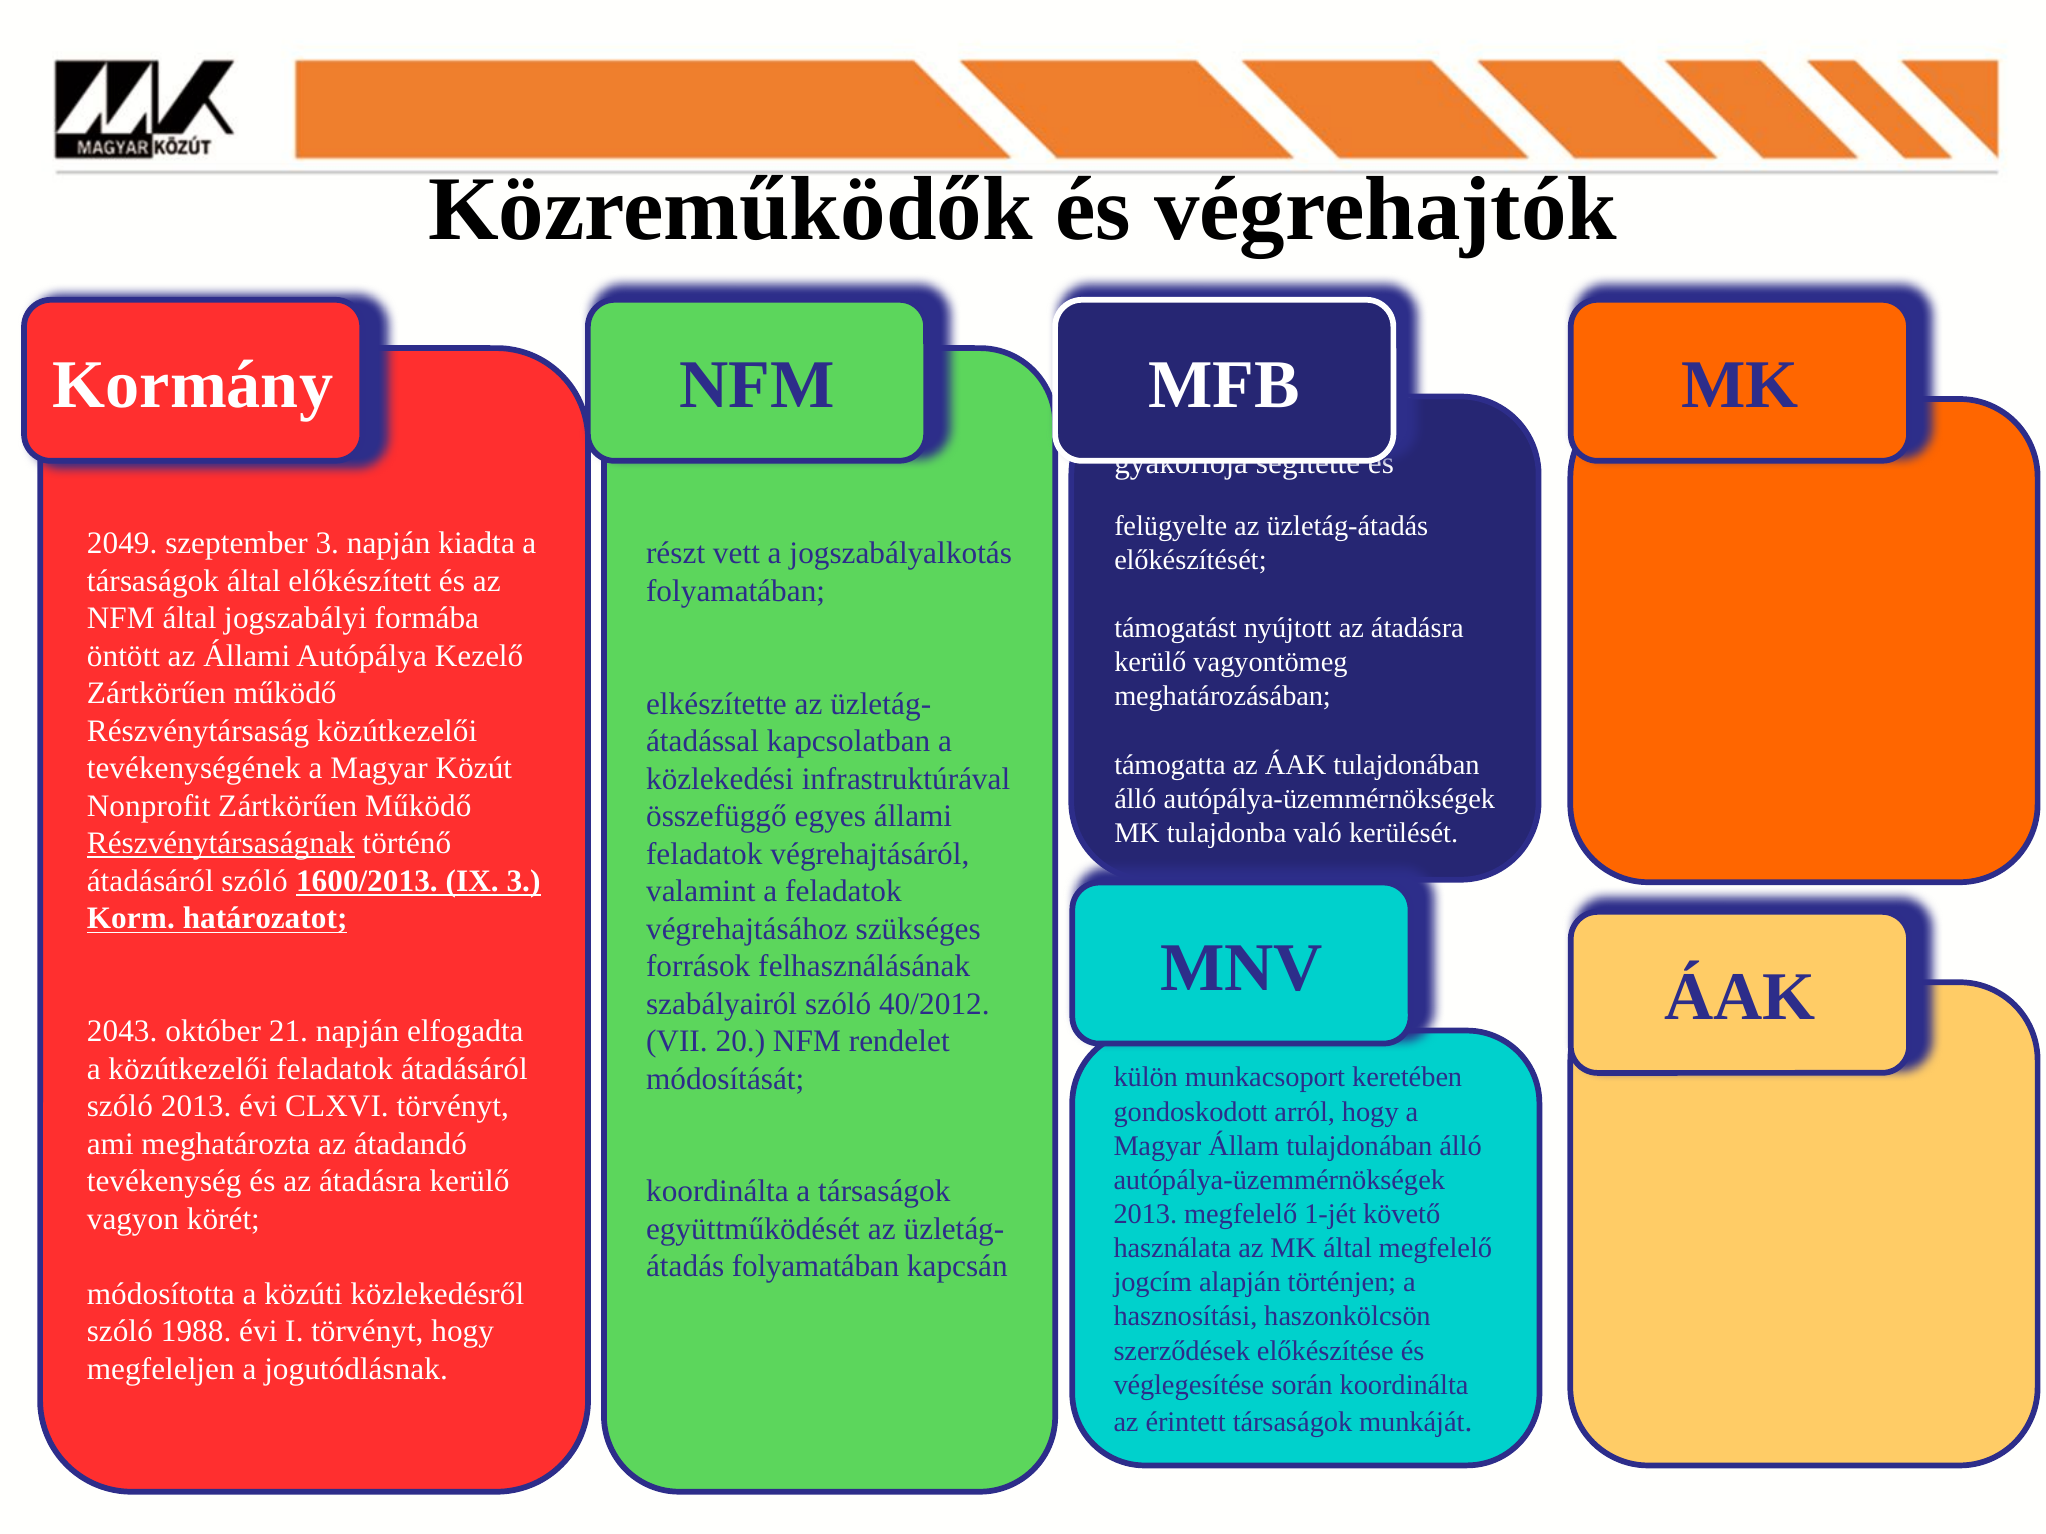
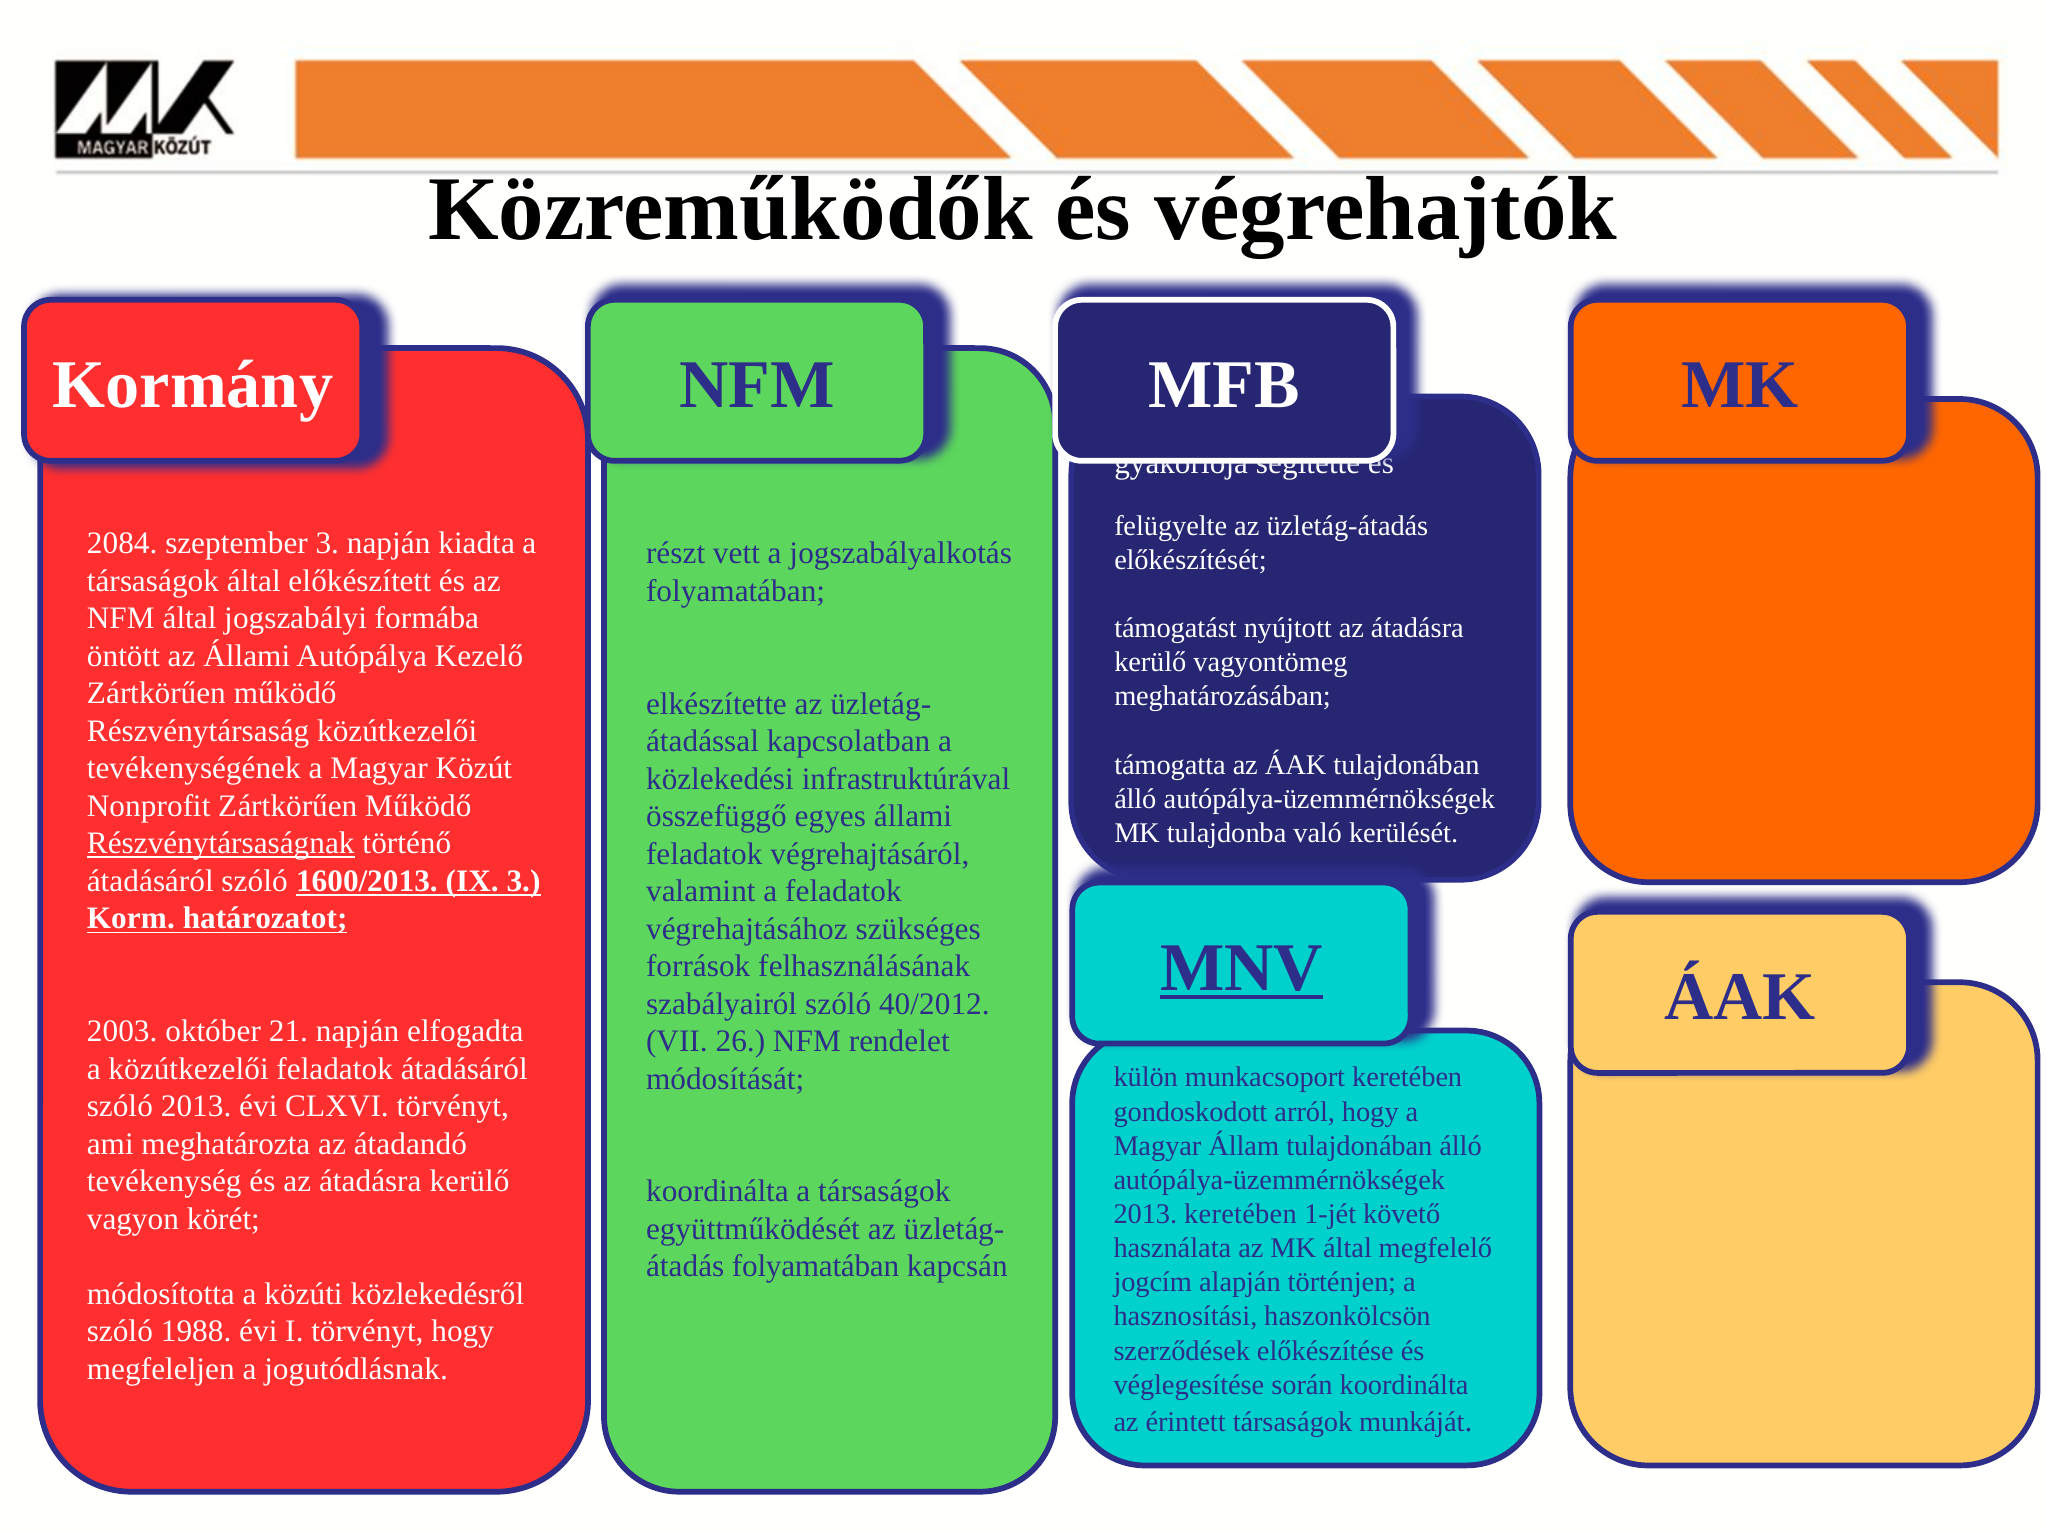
2049: 2049 -> 2084
MNV underline: none -> present
2043: 2043 -> 2003
20: 20 -> 26
2013 megfelelő: megfelelő -> keretében
